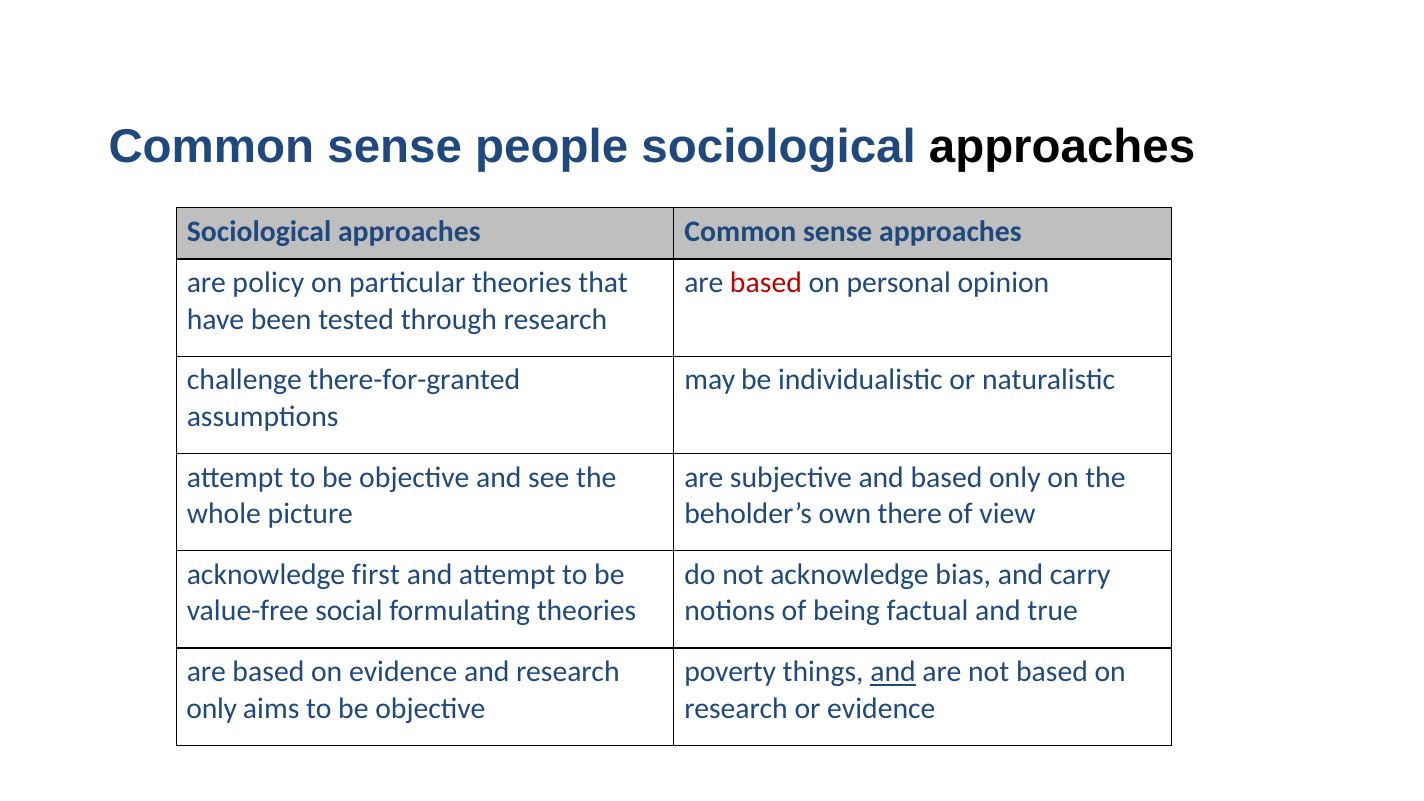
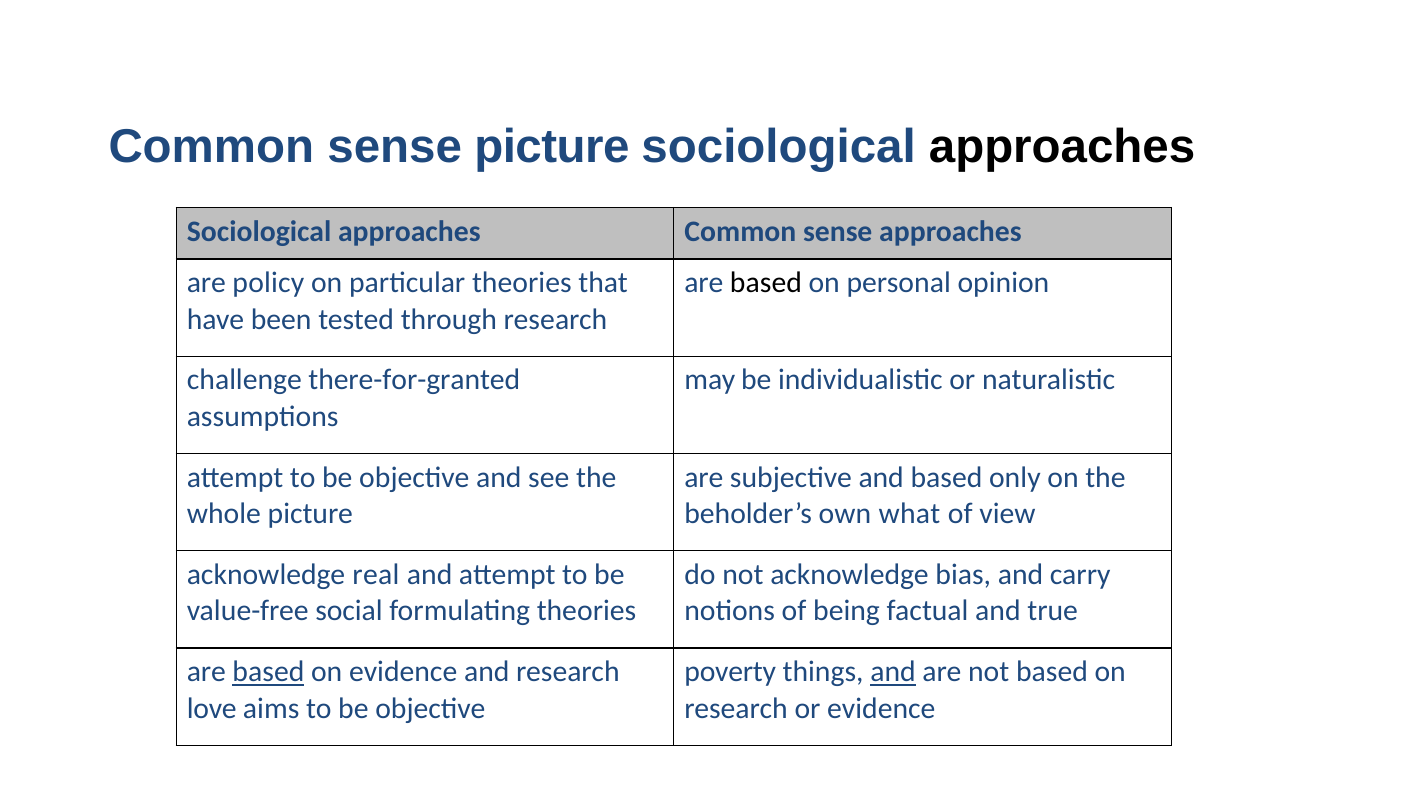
sense people: people -> picture
based at (766, 283) colour: red -> black
there: there -> what
first: first -> real
based at (268, 672) underline: none -> present
only at (212, 708): only -> love
